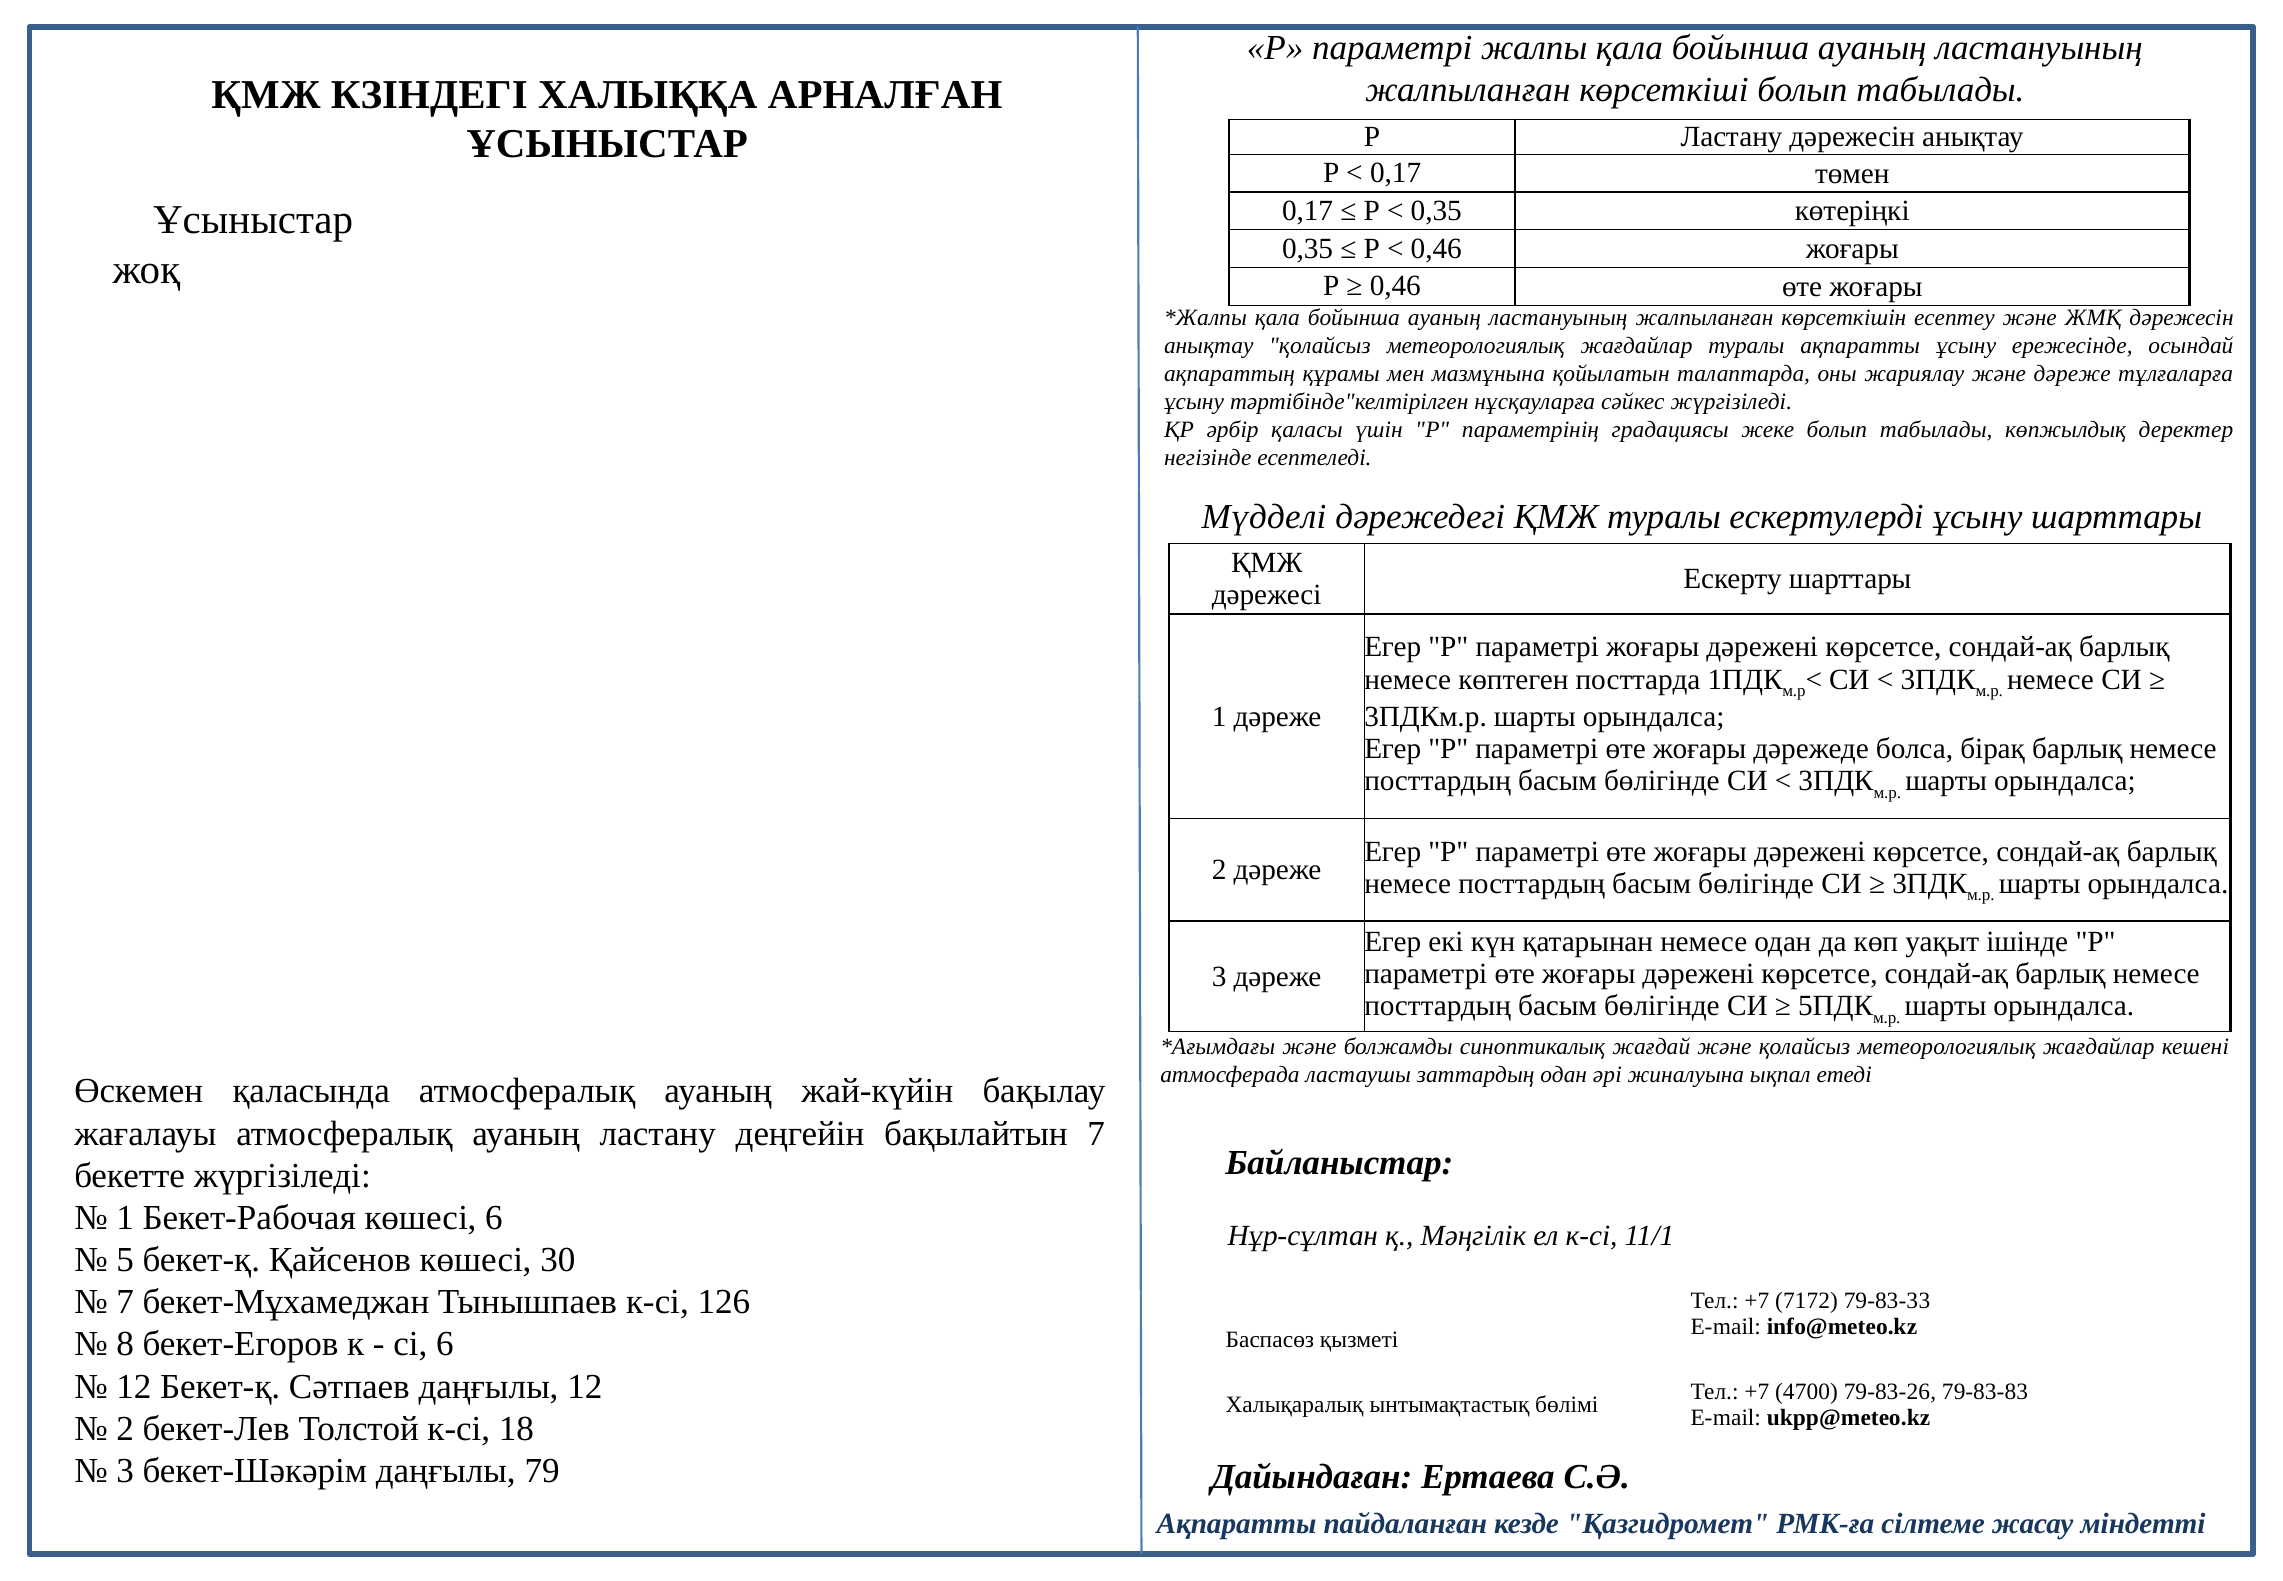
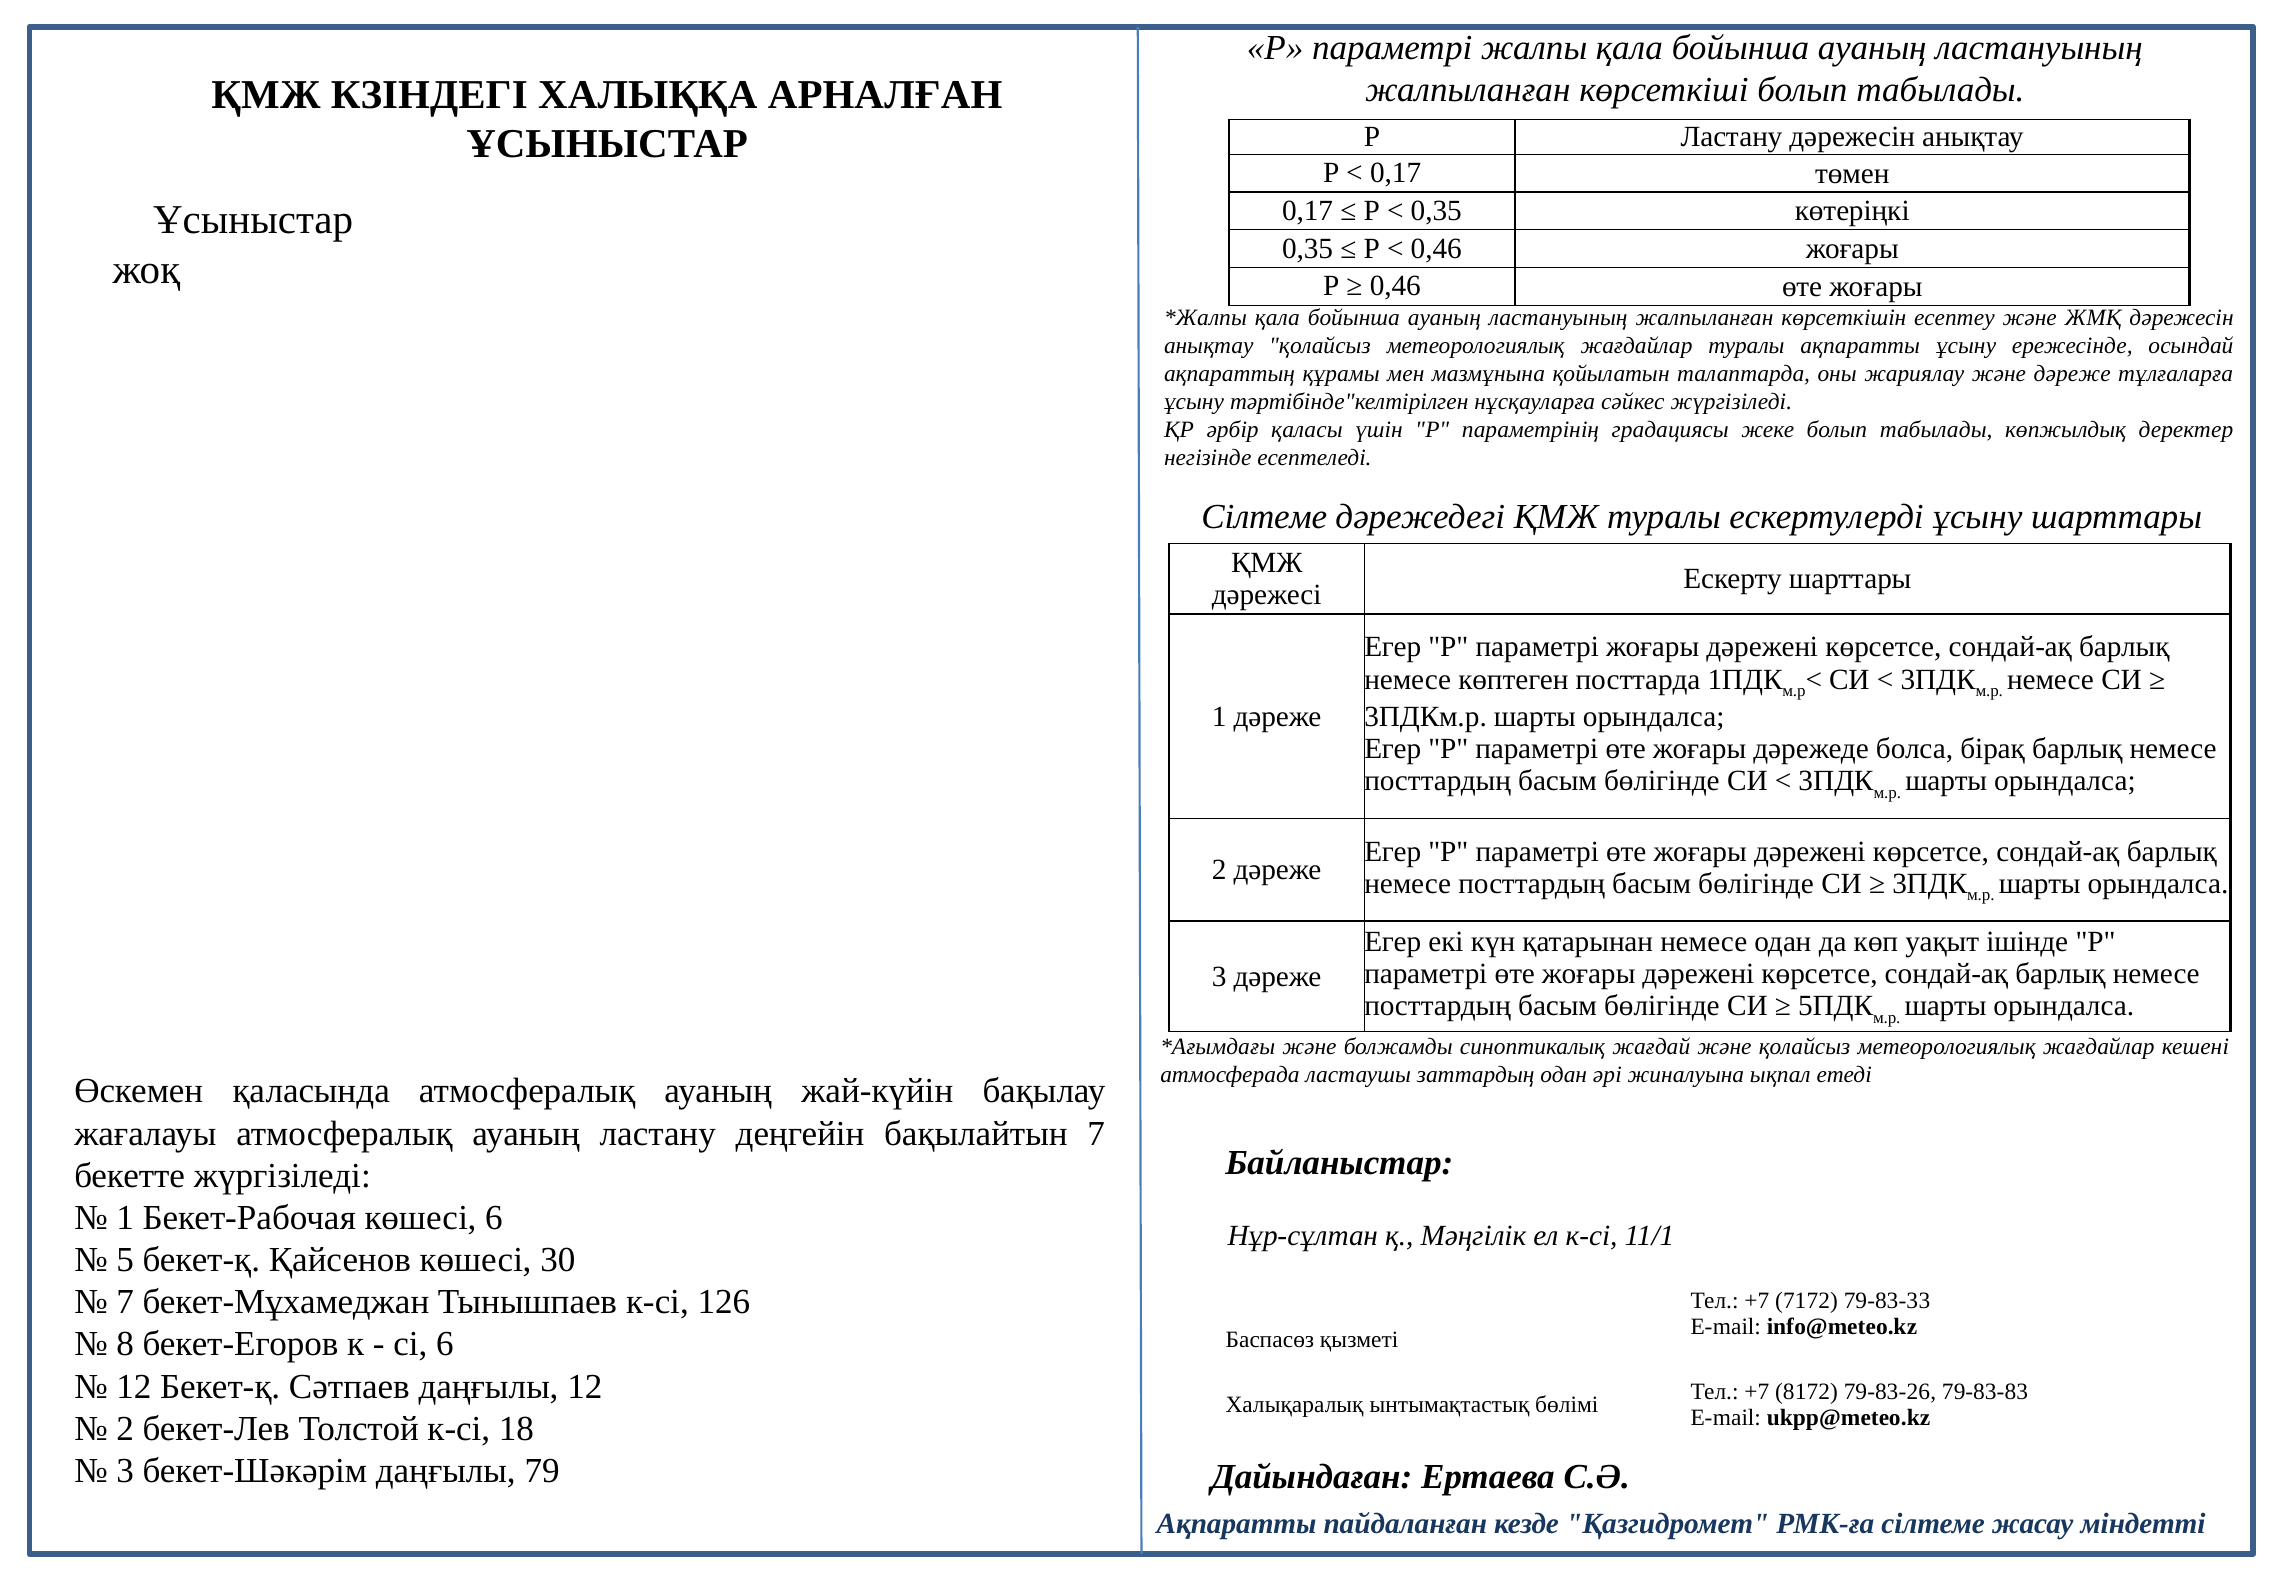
Мүдделі at (1264, 517): Мүдделі -> Сілтеме
4700: 4700 -> 8172
